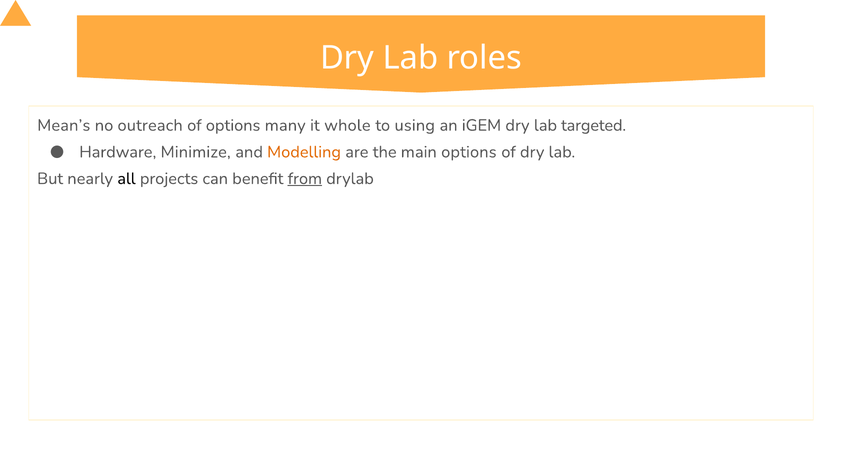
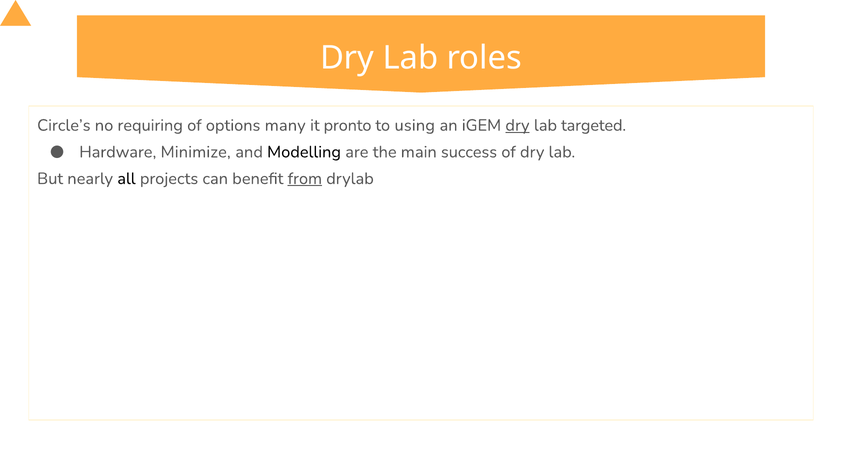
Mean’s: Mean’s -> Circle’s
outreach: outreach -> requiring
whole: whole -> pronto
dry at (517, 126) underline: none -> present
Modelling colour: orange -> black
main options: options -> success
